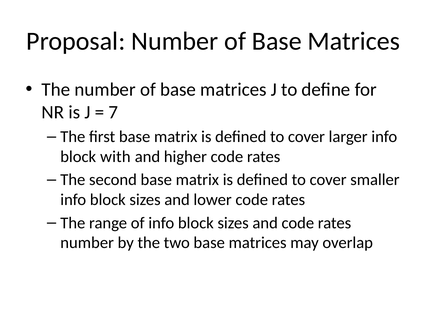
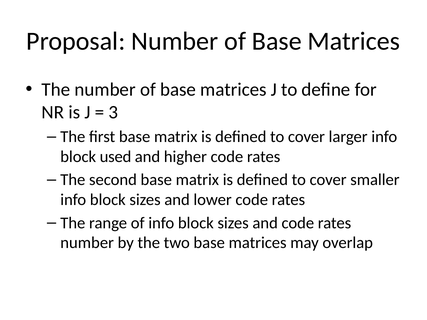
7: 7 -> 3
with: with -> used
